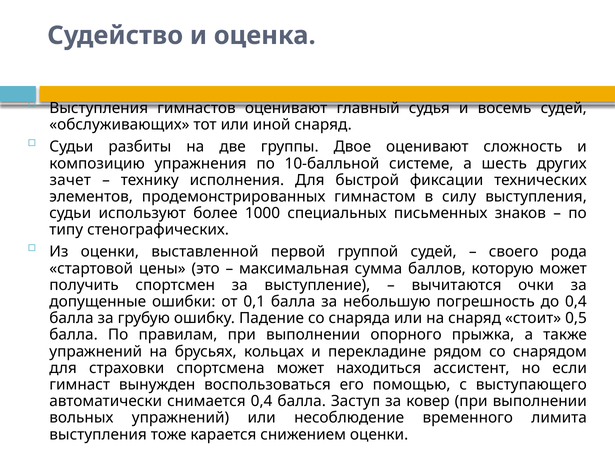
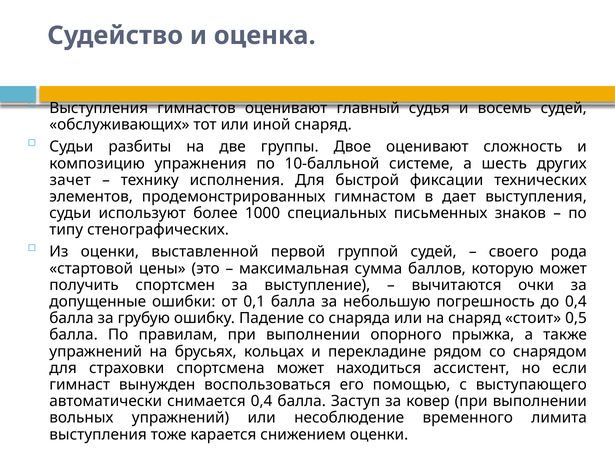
силу: силу -> дает
